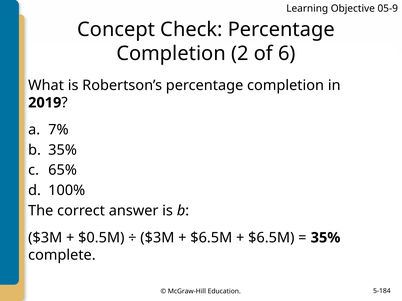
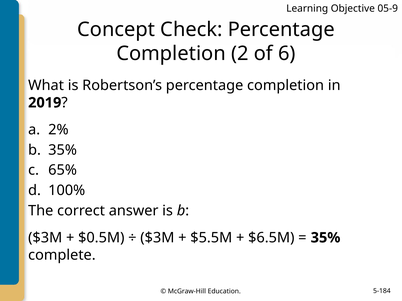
7%: 7% -> 2%
$6.5M at (211, 238): $6.5M -> $5.5M
